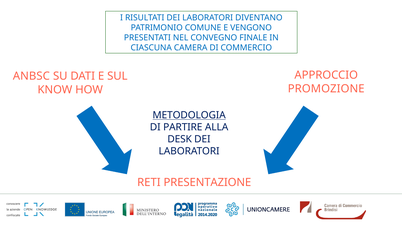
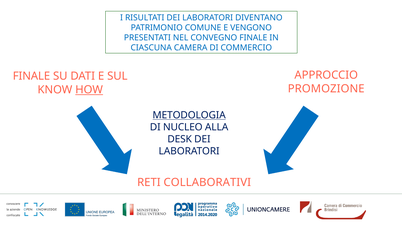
ANBSC at (31, 76): ANBSC -> FINALE
HOW underline: none -> present
PARTIRE: PARTIRE -> NUCLEO
PRESENTAZIONE: PRESENTAZIONE -> COLLABORATIVI
